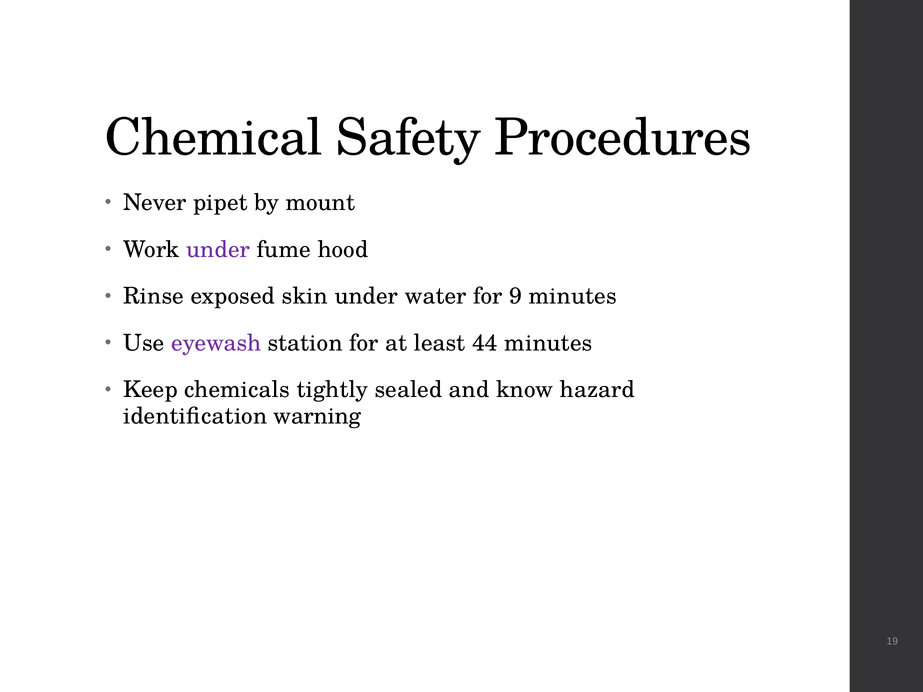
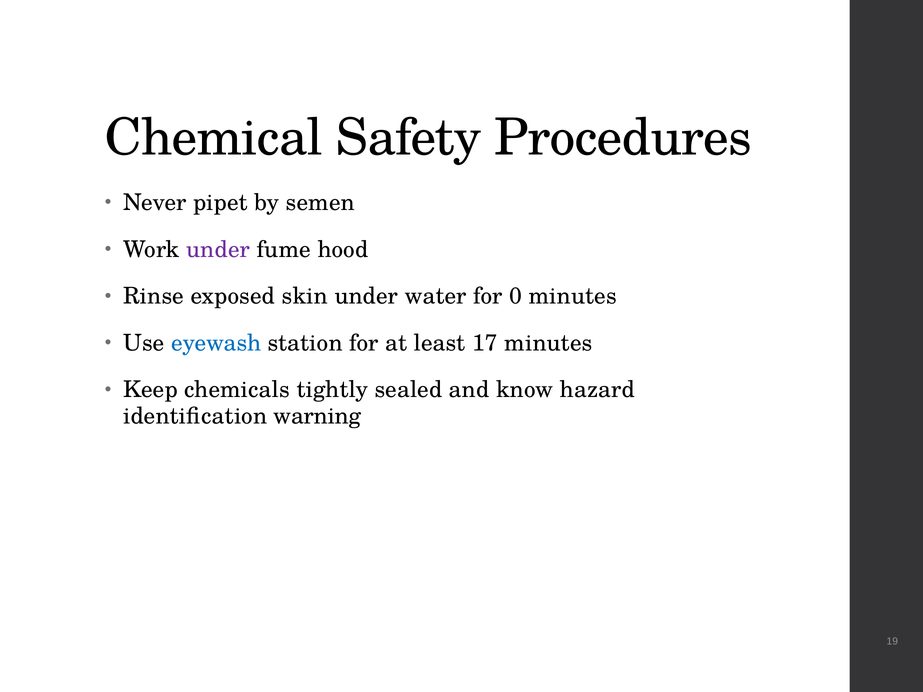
mount: mount -> semen
9: 9 -> 0
eyewash colour: purple -> blue
44: 44 -> 17
